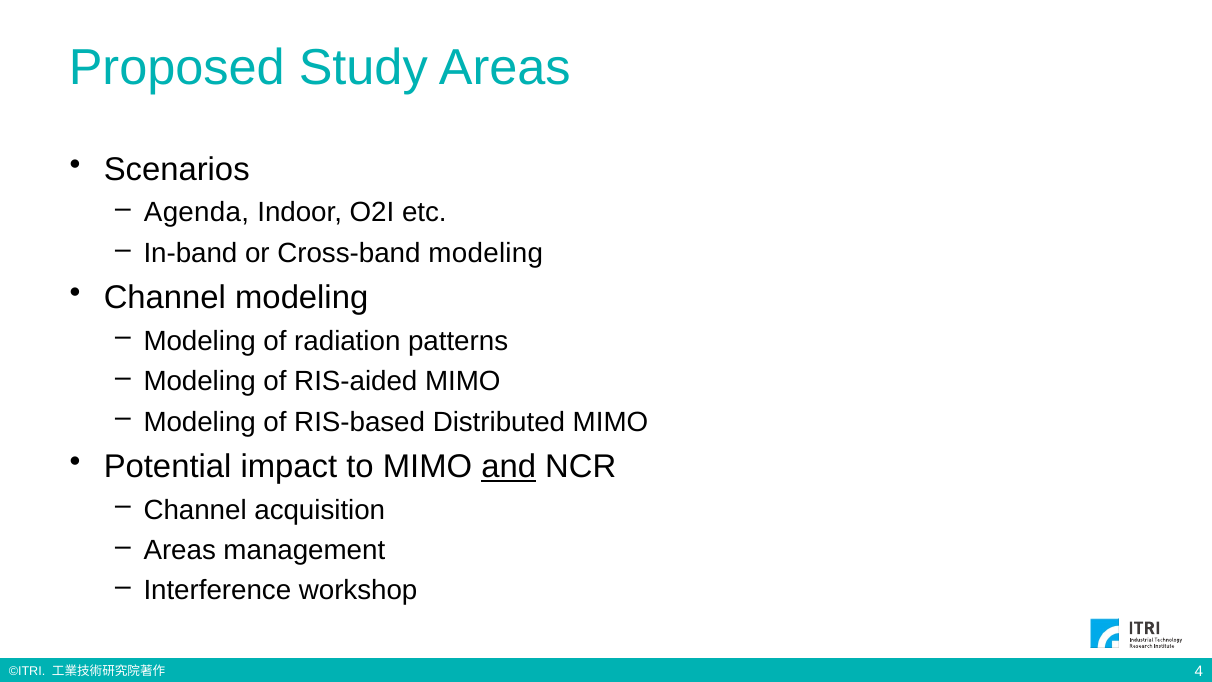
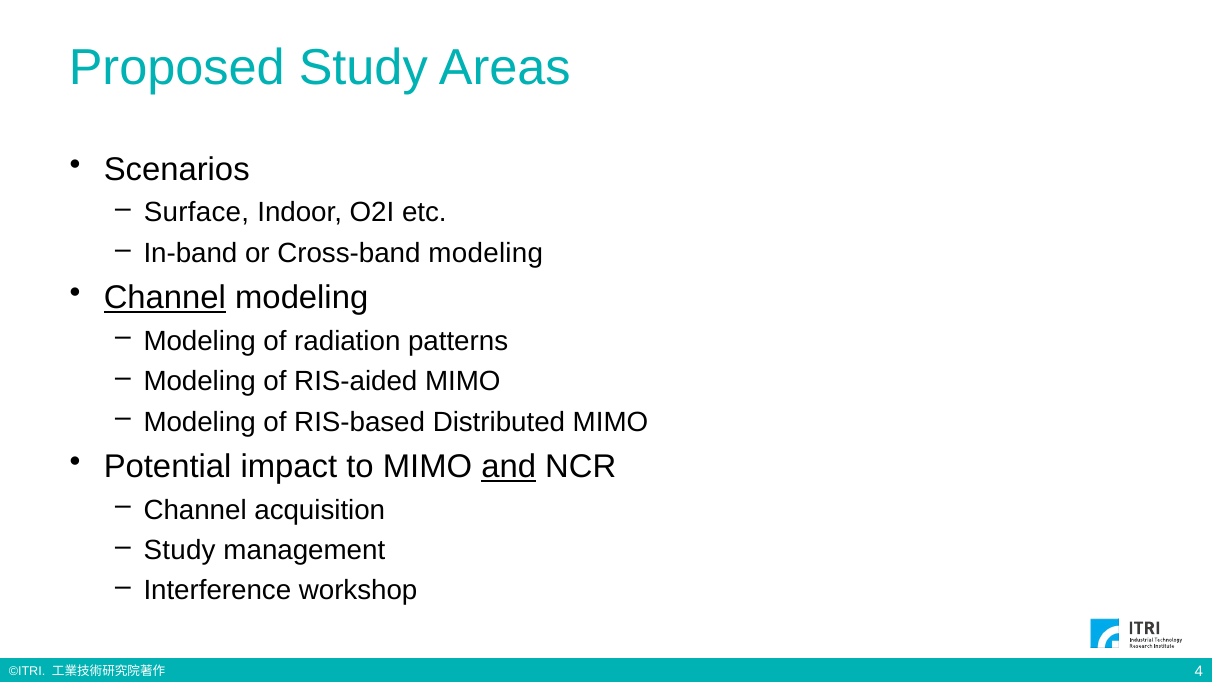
Agenda: Agenda -> Surface
Channel at (165, 298) underline: none -> present
Areas at (180, 550): Areas -> Study
